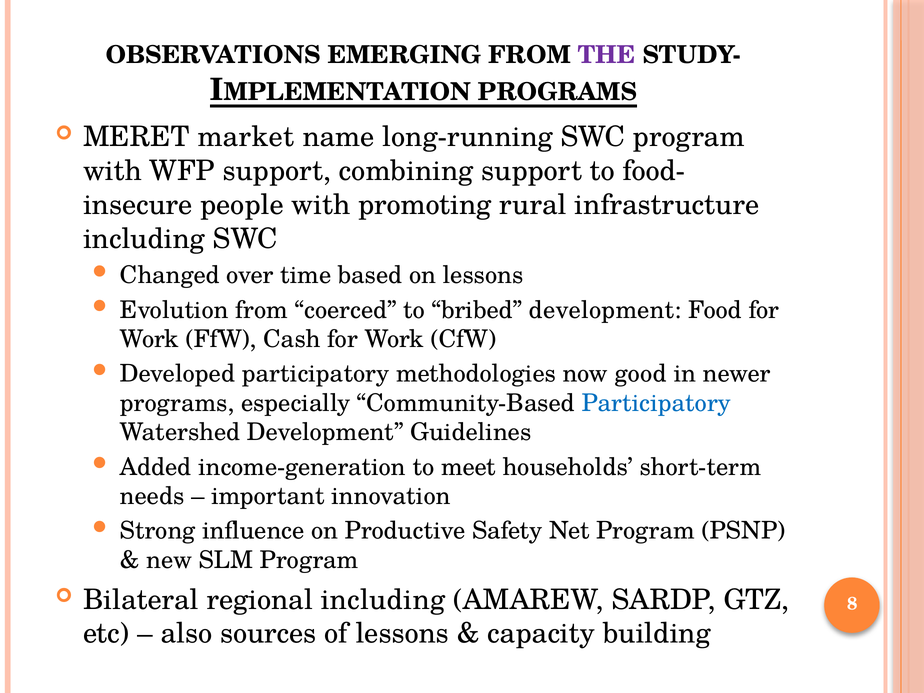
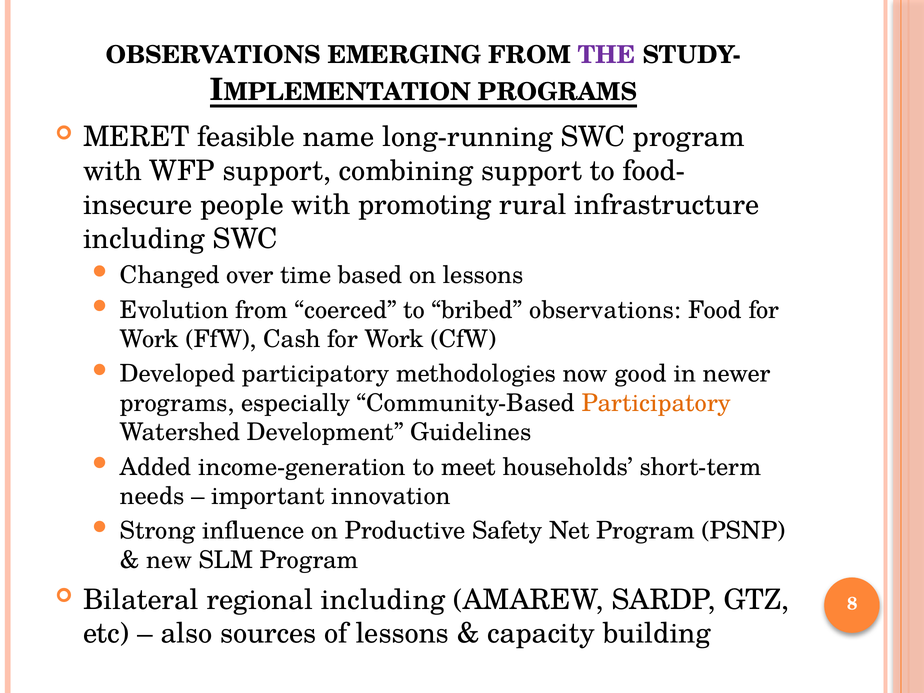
market: market -> feasible
bribed development: development -> observations
Participatory at (656, 403) colour: blue -> orange
